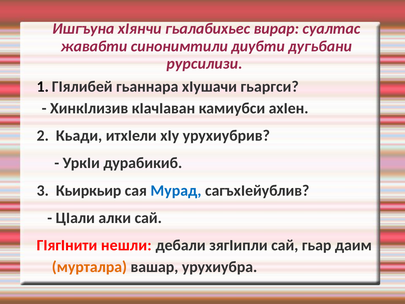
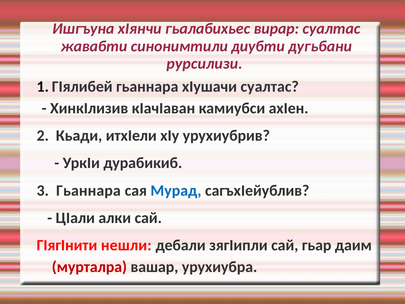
хIушачи гьаргси: гьаргси -> суалтас
3 Кьиркьир: Кьиркьир -> Гьаннара
мурталра colour: orange -> red
